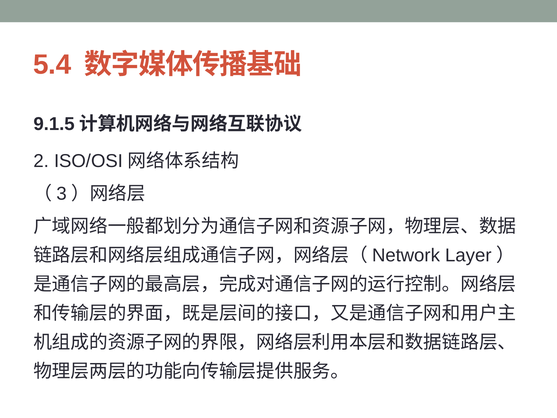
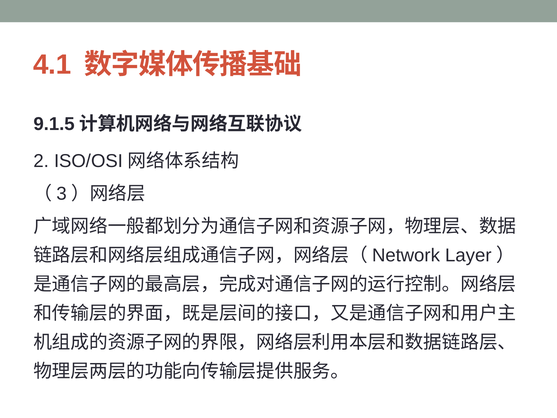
5.4: 5.4 -> 4.1
